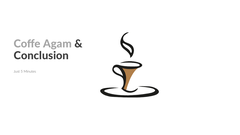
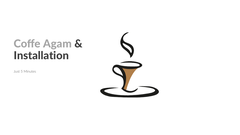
Conclusion: Conclusion -> Installation
